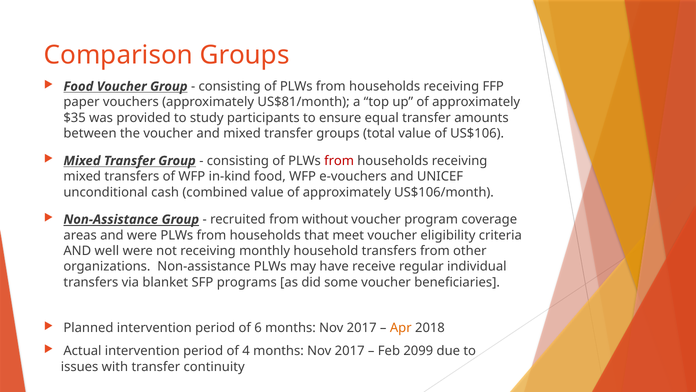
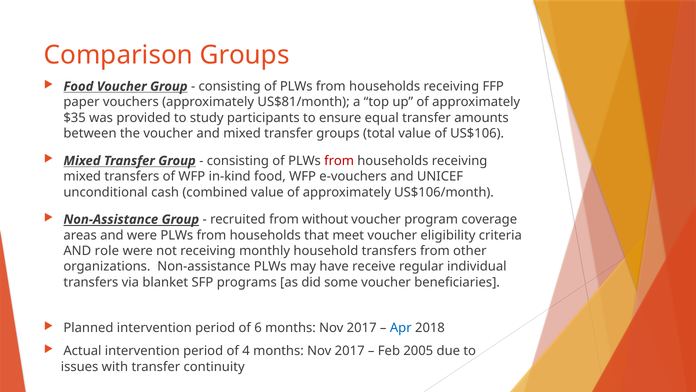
well: well -> role
Apr colour: orange -> blue
2099: 2099 -> 2005
